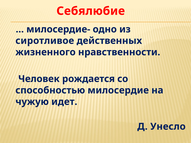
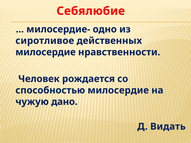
жизненного at (46, 52): жизненного -> милосердие
идет: идет -> дано
Унесло: Унесло -> Видать
